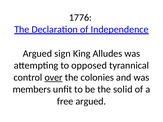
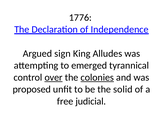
opposed: opposed -> emerged
colonies underline: none -> present
members: members -> proposed
free argued: argued -> judicial
